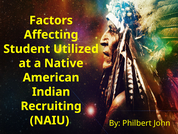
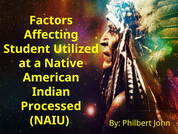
Recruiting: Recruiting -> Processed
